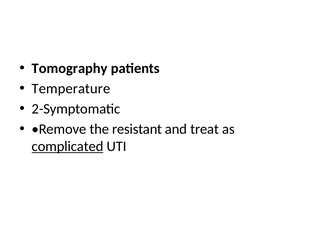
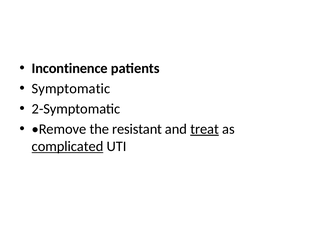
Tomography: Tomography -> Incontinence
Temperature: Temperature -> Symptomatic
treat underline: none -> present
